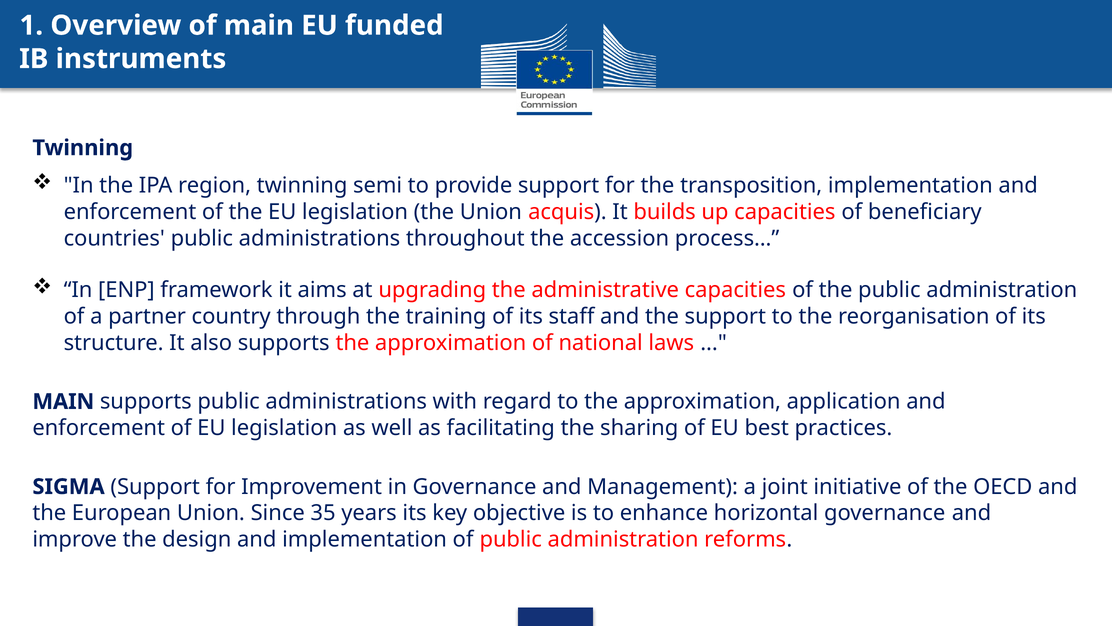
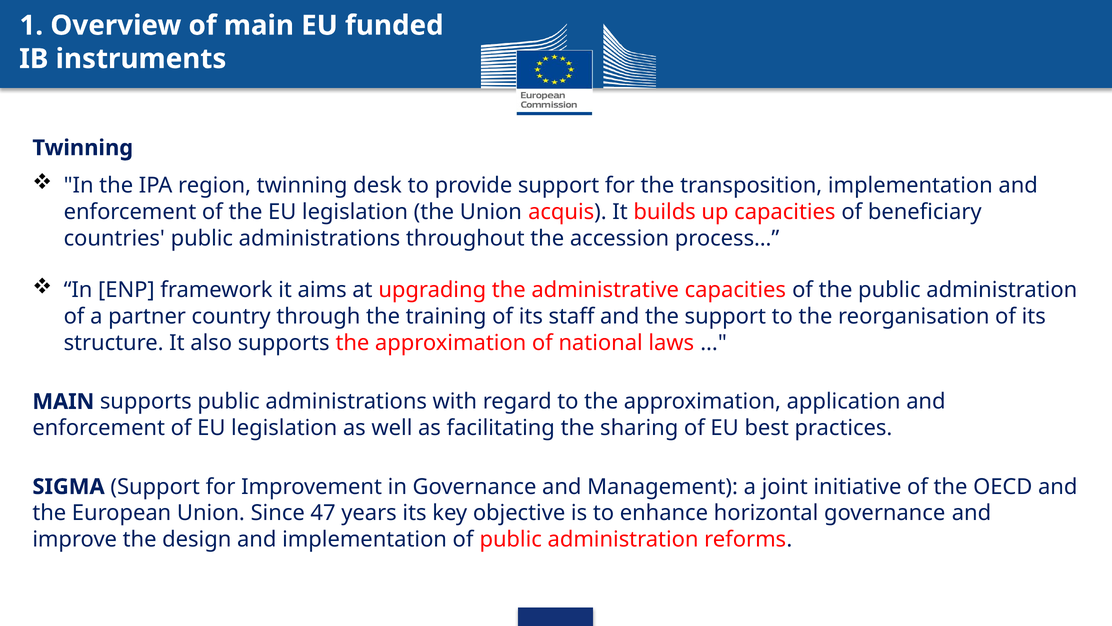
semi: semi -> desk
35: 35 -> 47
